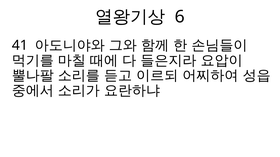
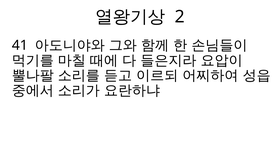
6: 6 -> 2
